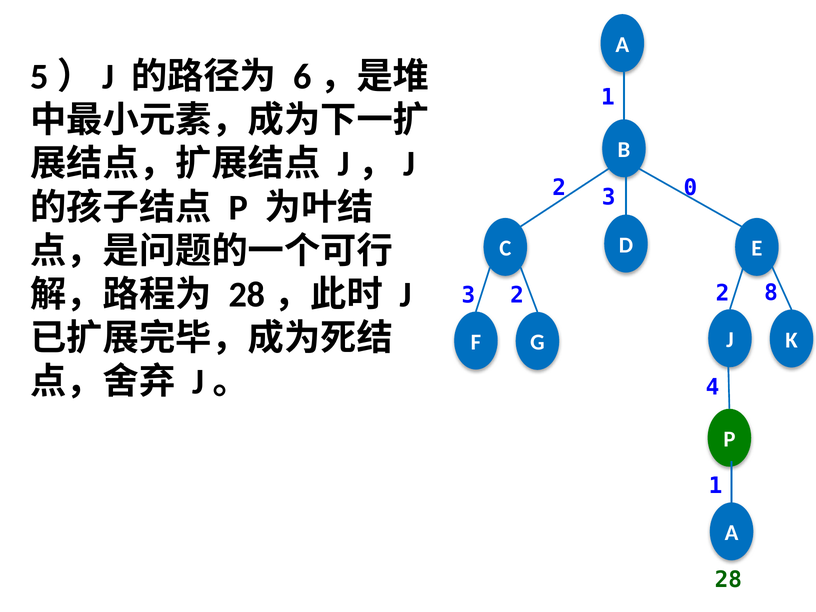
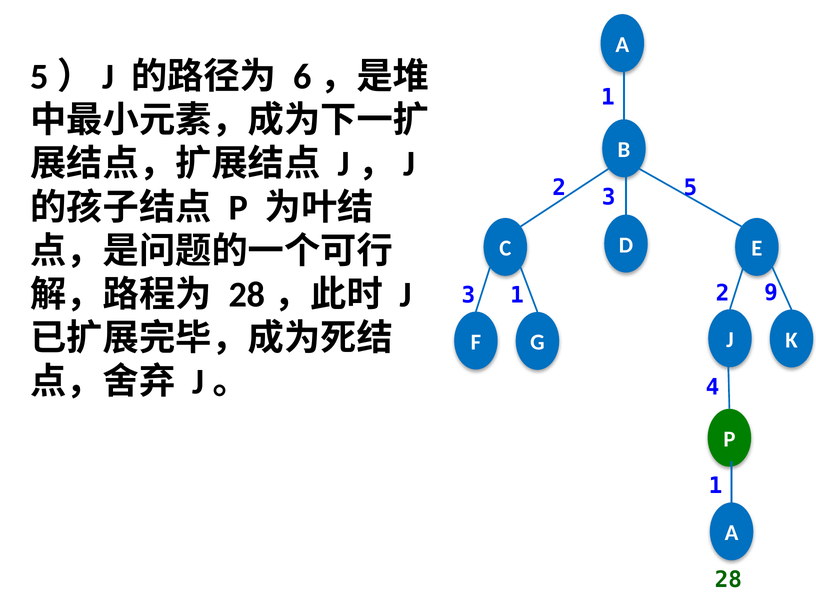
0: 0 -> 5
8: 8 -> 9
3 2: 2 -> 1
